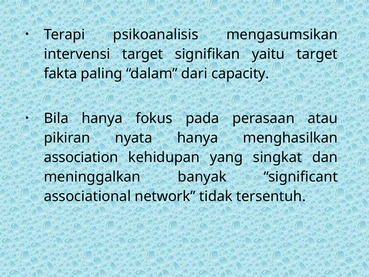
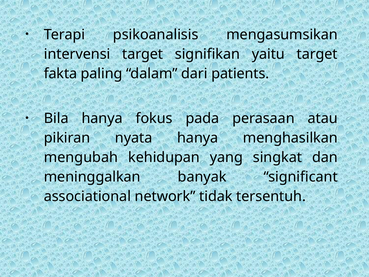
capacity: capacity -> patients
association: association -> mengubah
